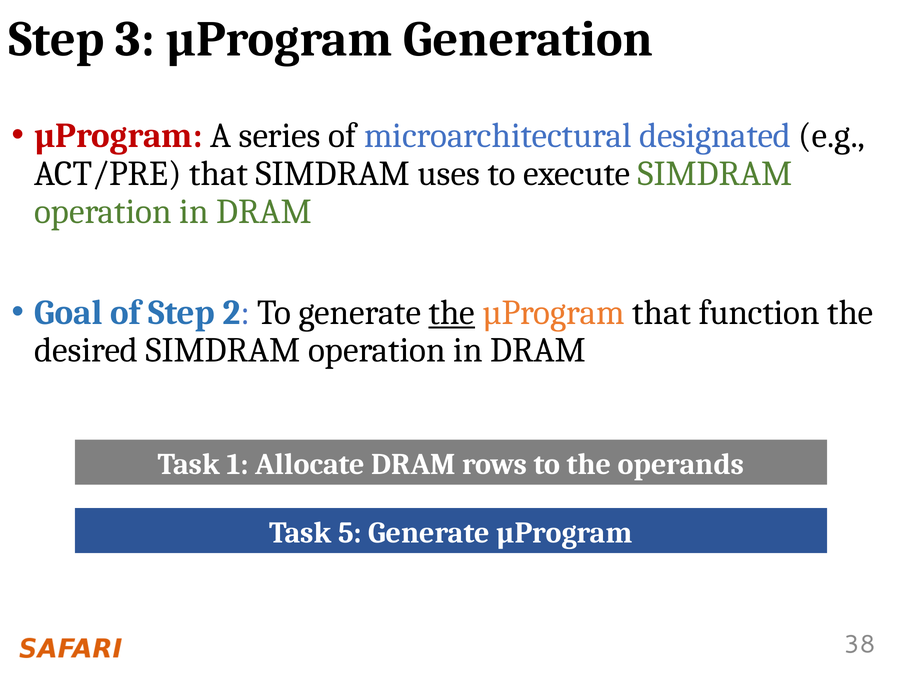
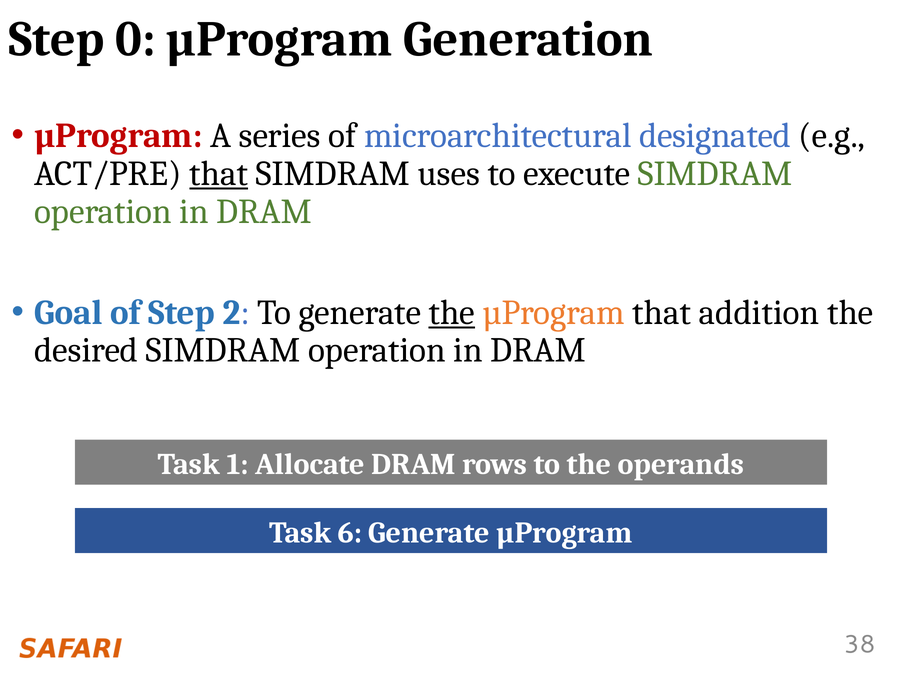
3: 3 -> 0
that at (219, 173) underline: none -> present
function: function -> addition
5: 5 -> 6
